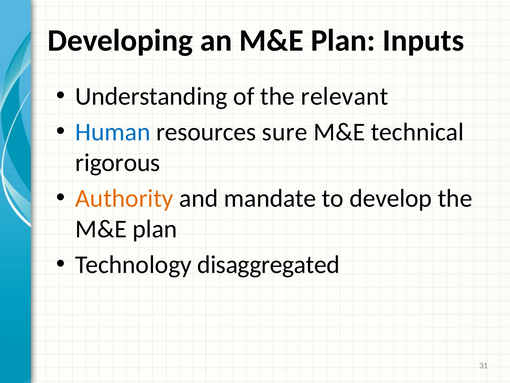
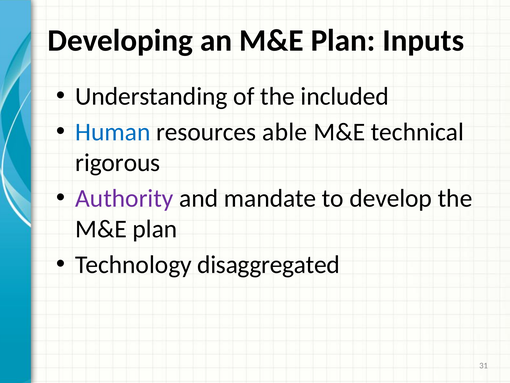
relevant: relevant -> included
sure: sure -> able
Authority colour: orange -> purple
